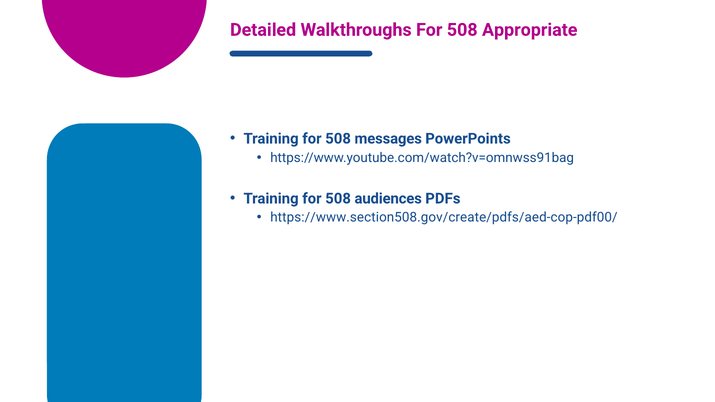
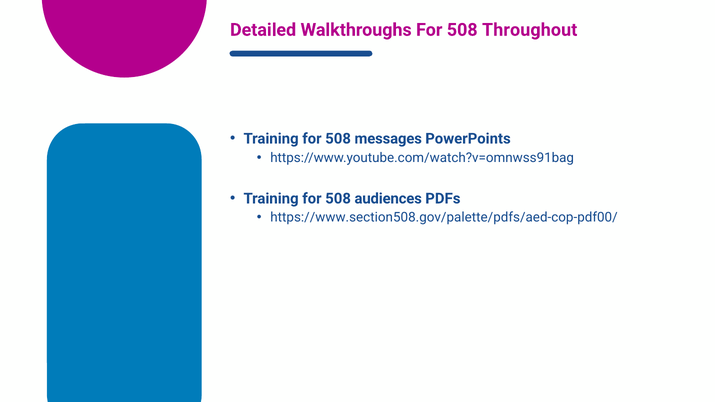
Appropriate: Appropriate -> Throughout
https://www.section508.gov/create/pdfs/aed-cop-pdf00/: https://www.section508.gov/create/pdfs/aed-cop-pdf00/ -> https://www.section508.gov/palette/pdfs/aed-cop-pdf00/
